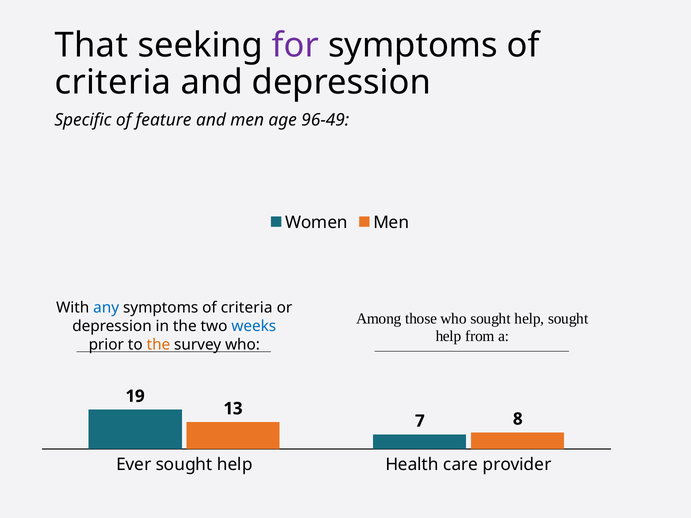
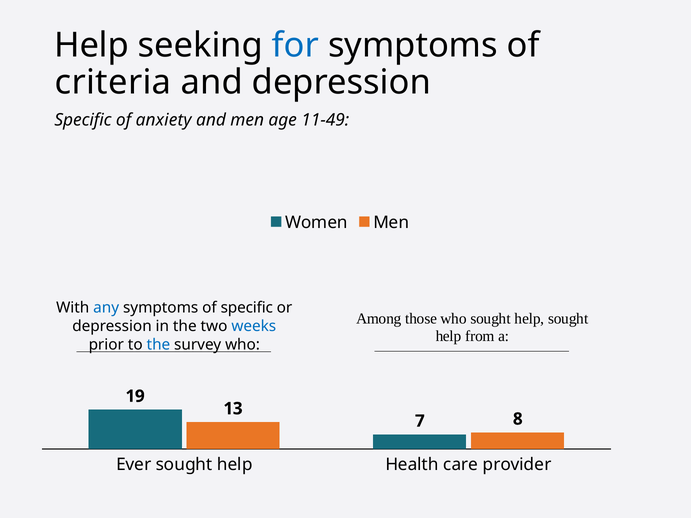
That at (91, 45): That -> Help
for colour: purple -> blue
feature: feature -> anxiety
96-49: 96-49 -> 11-49
criteria at (247, 308): criteria -> specific
the at (158, 345) colour: orange -> blue
